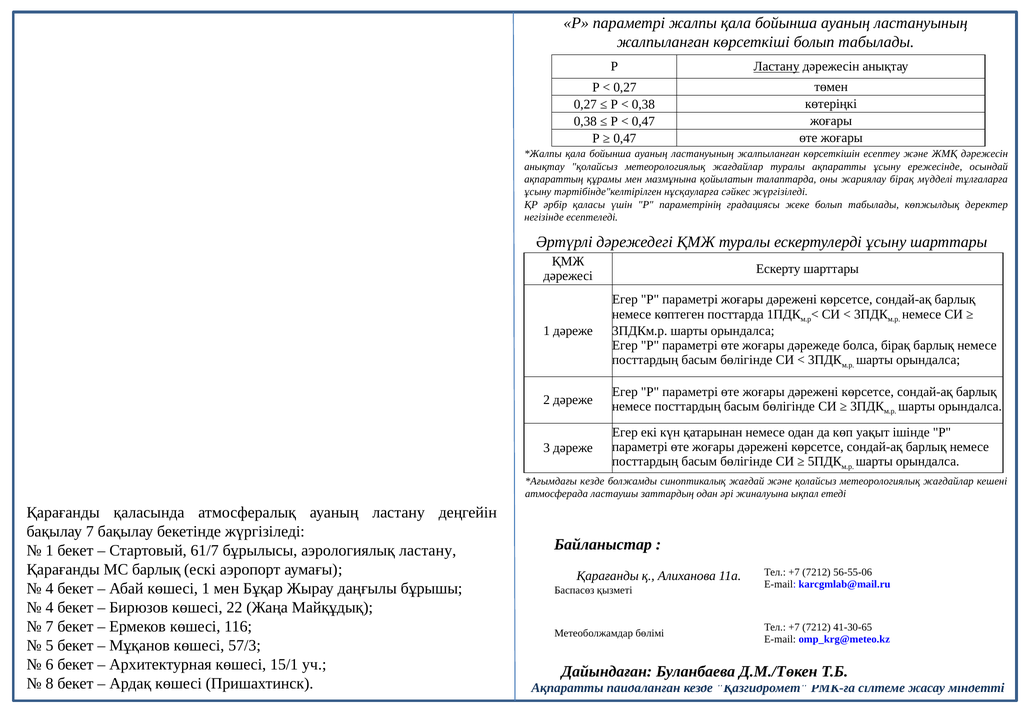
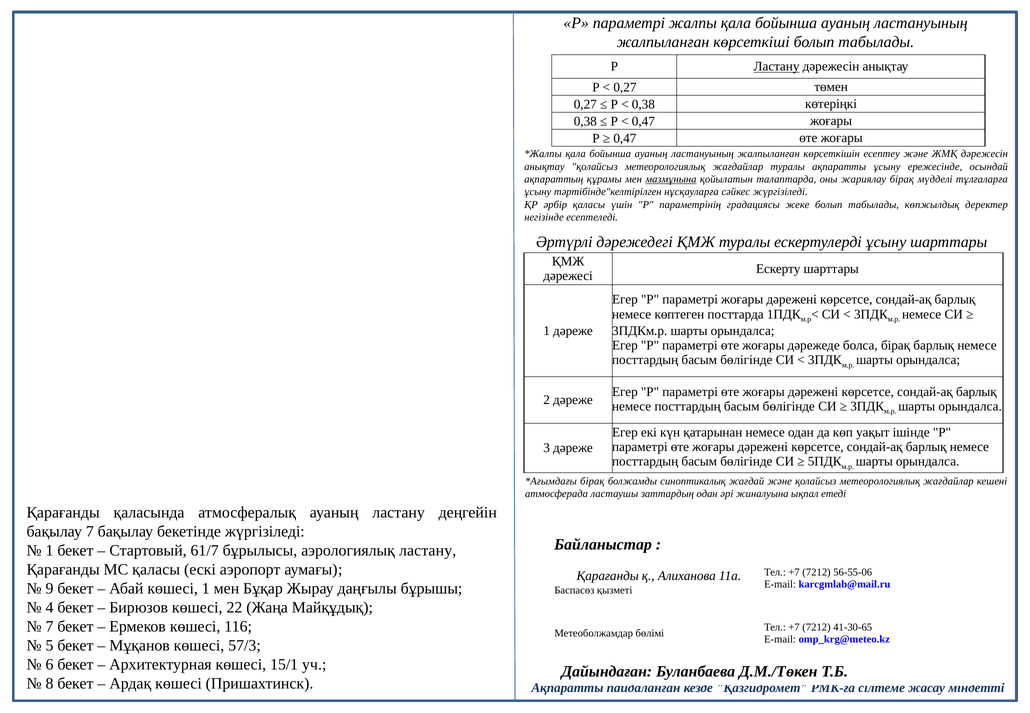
мазмұнына underline: none -> present
кезде at (592, 481): кезде -> бірақ
МС барлық: барлық -> қаласы
4 at (50, 588): 4 -> 9
